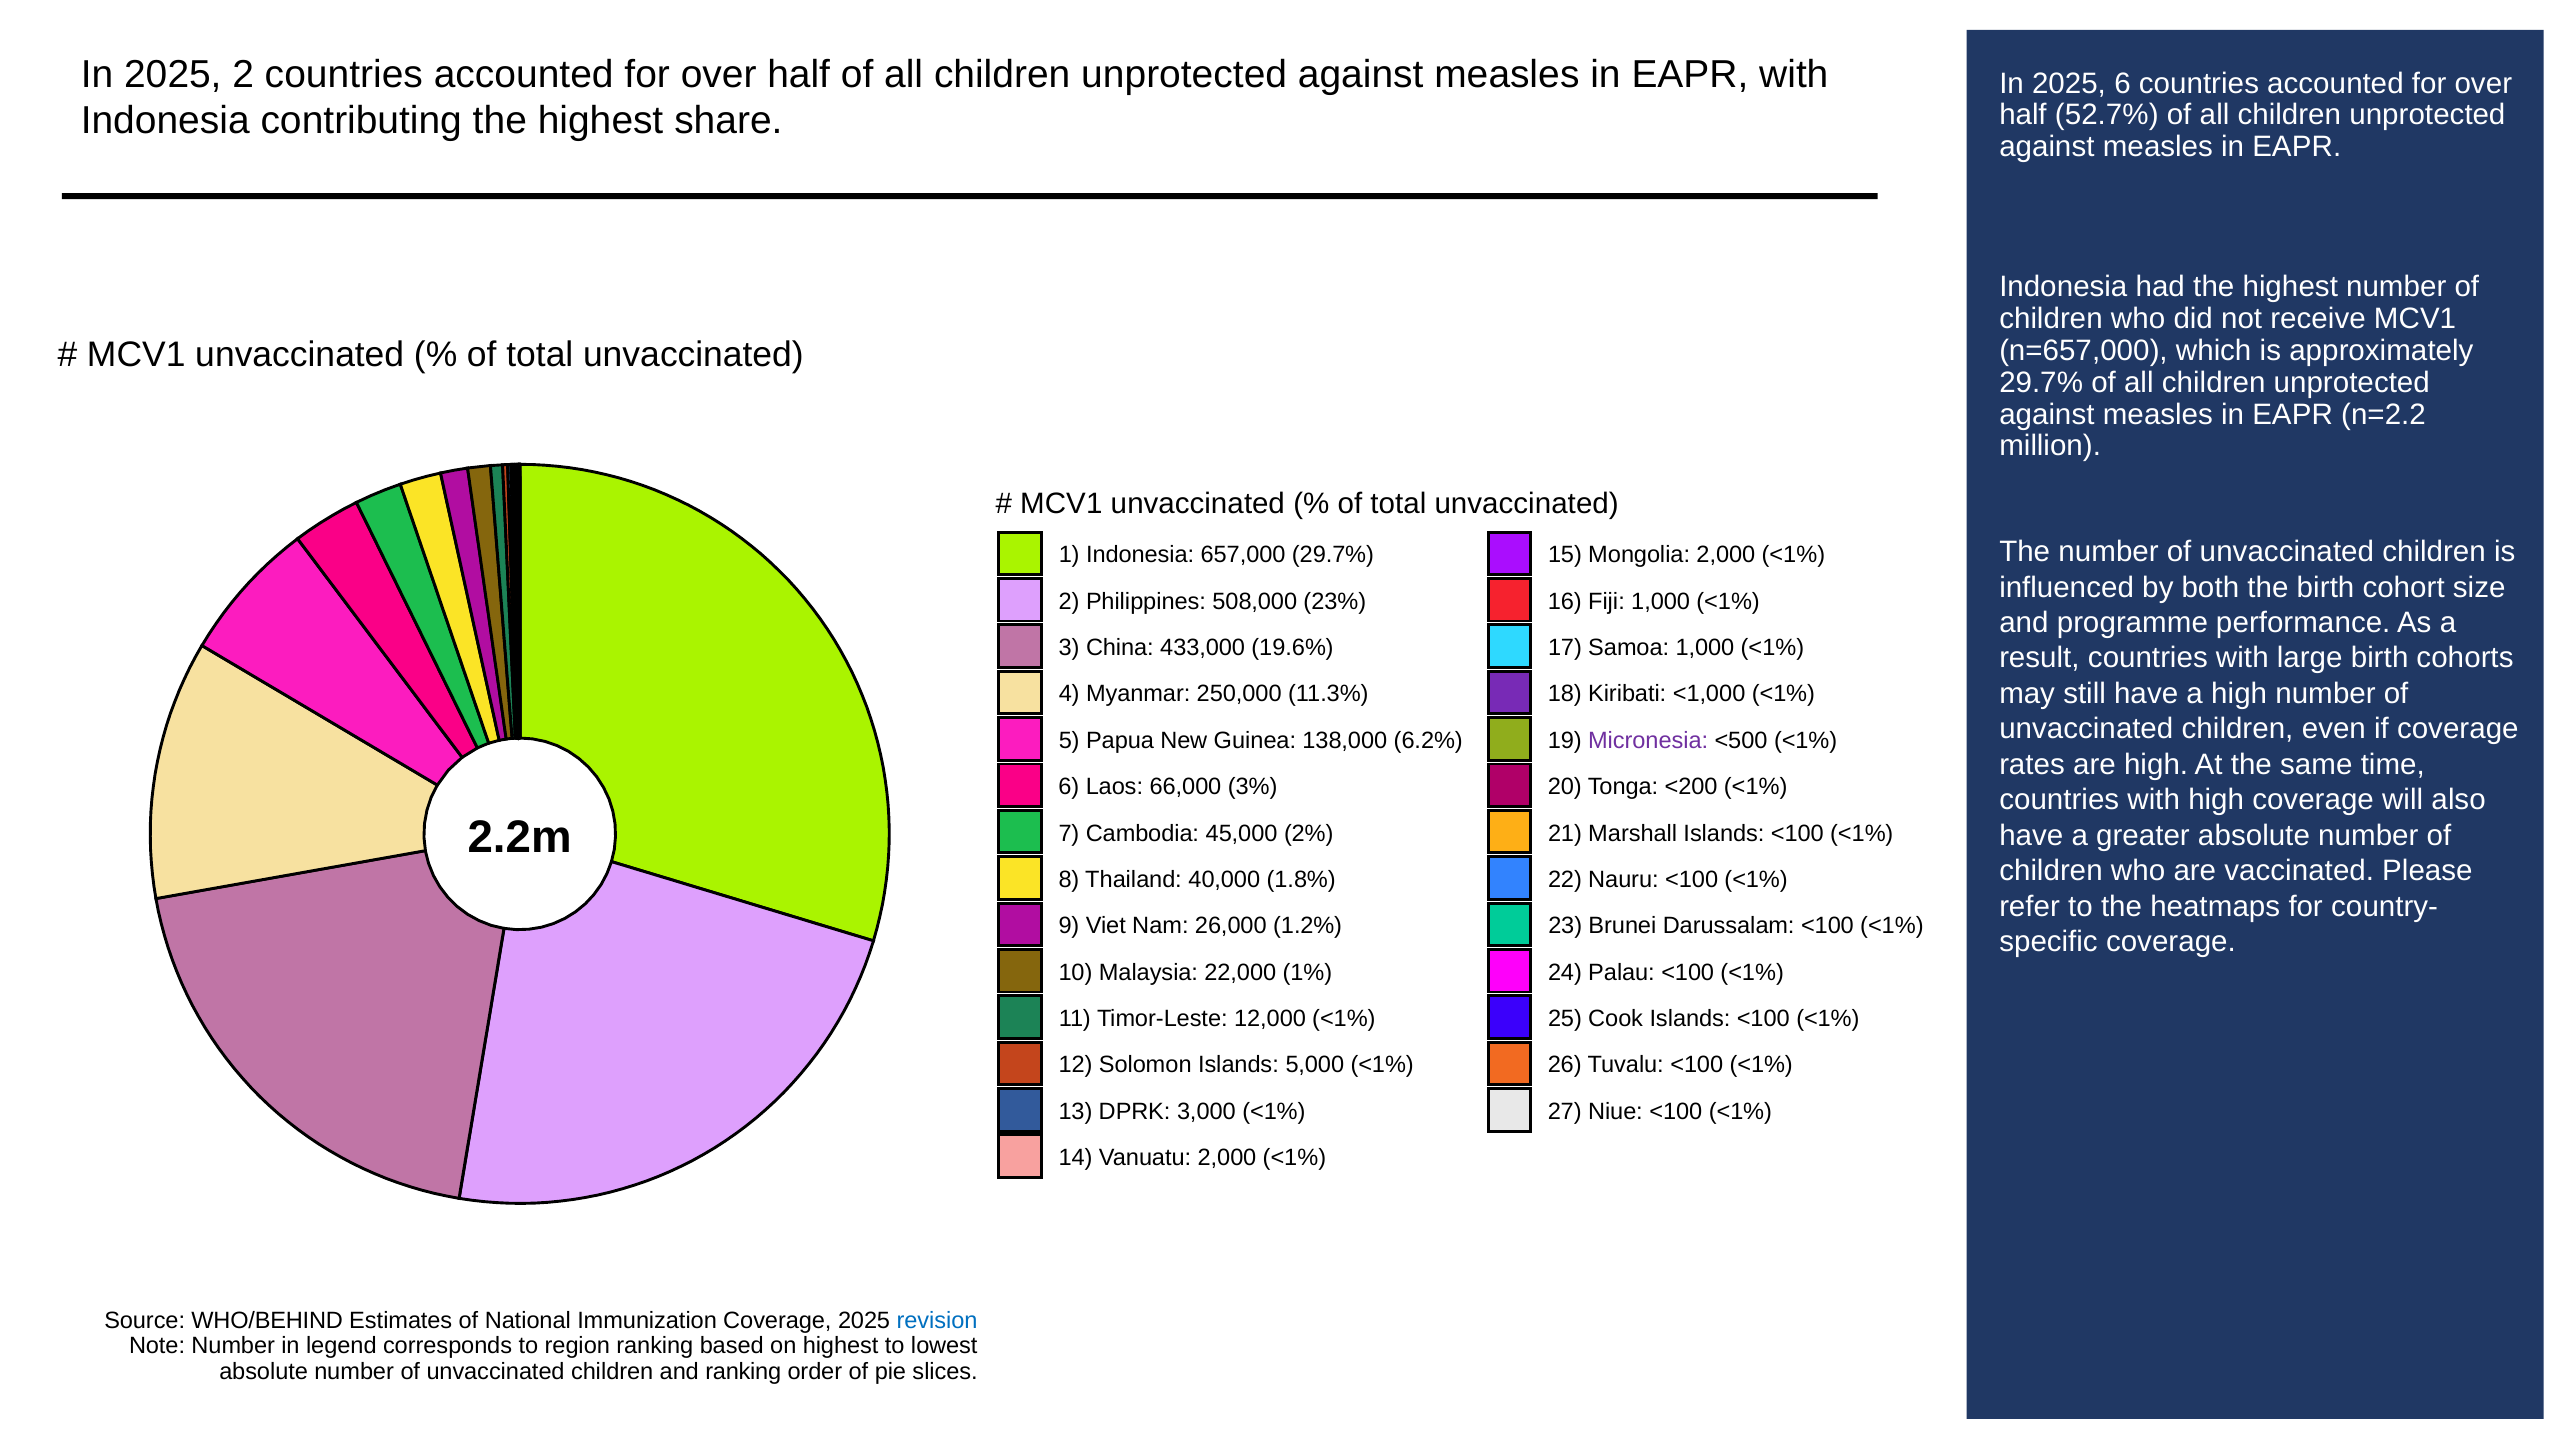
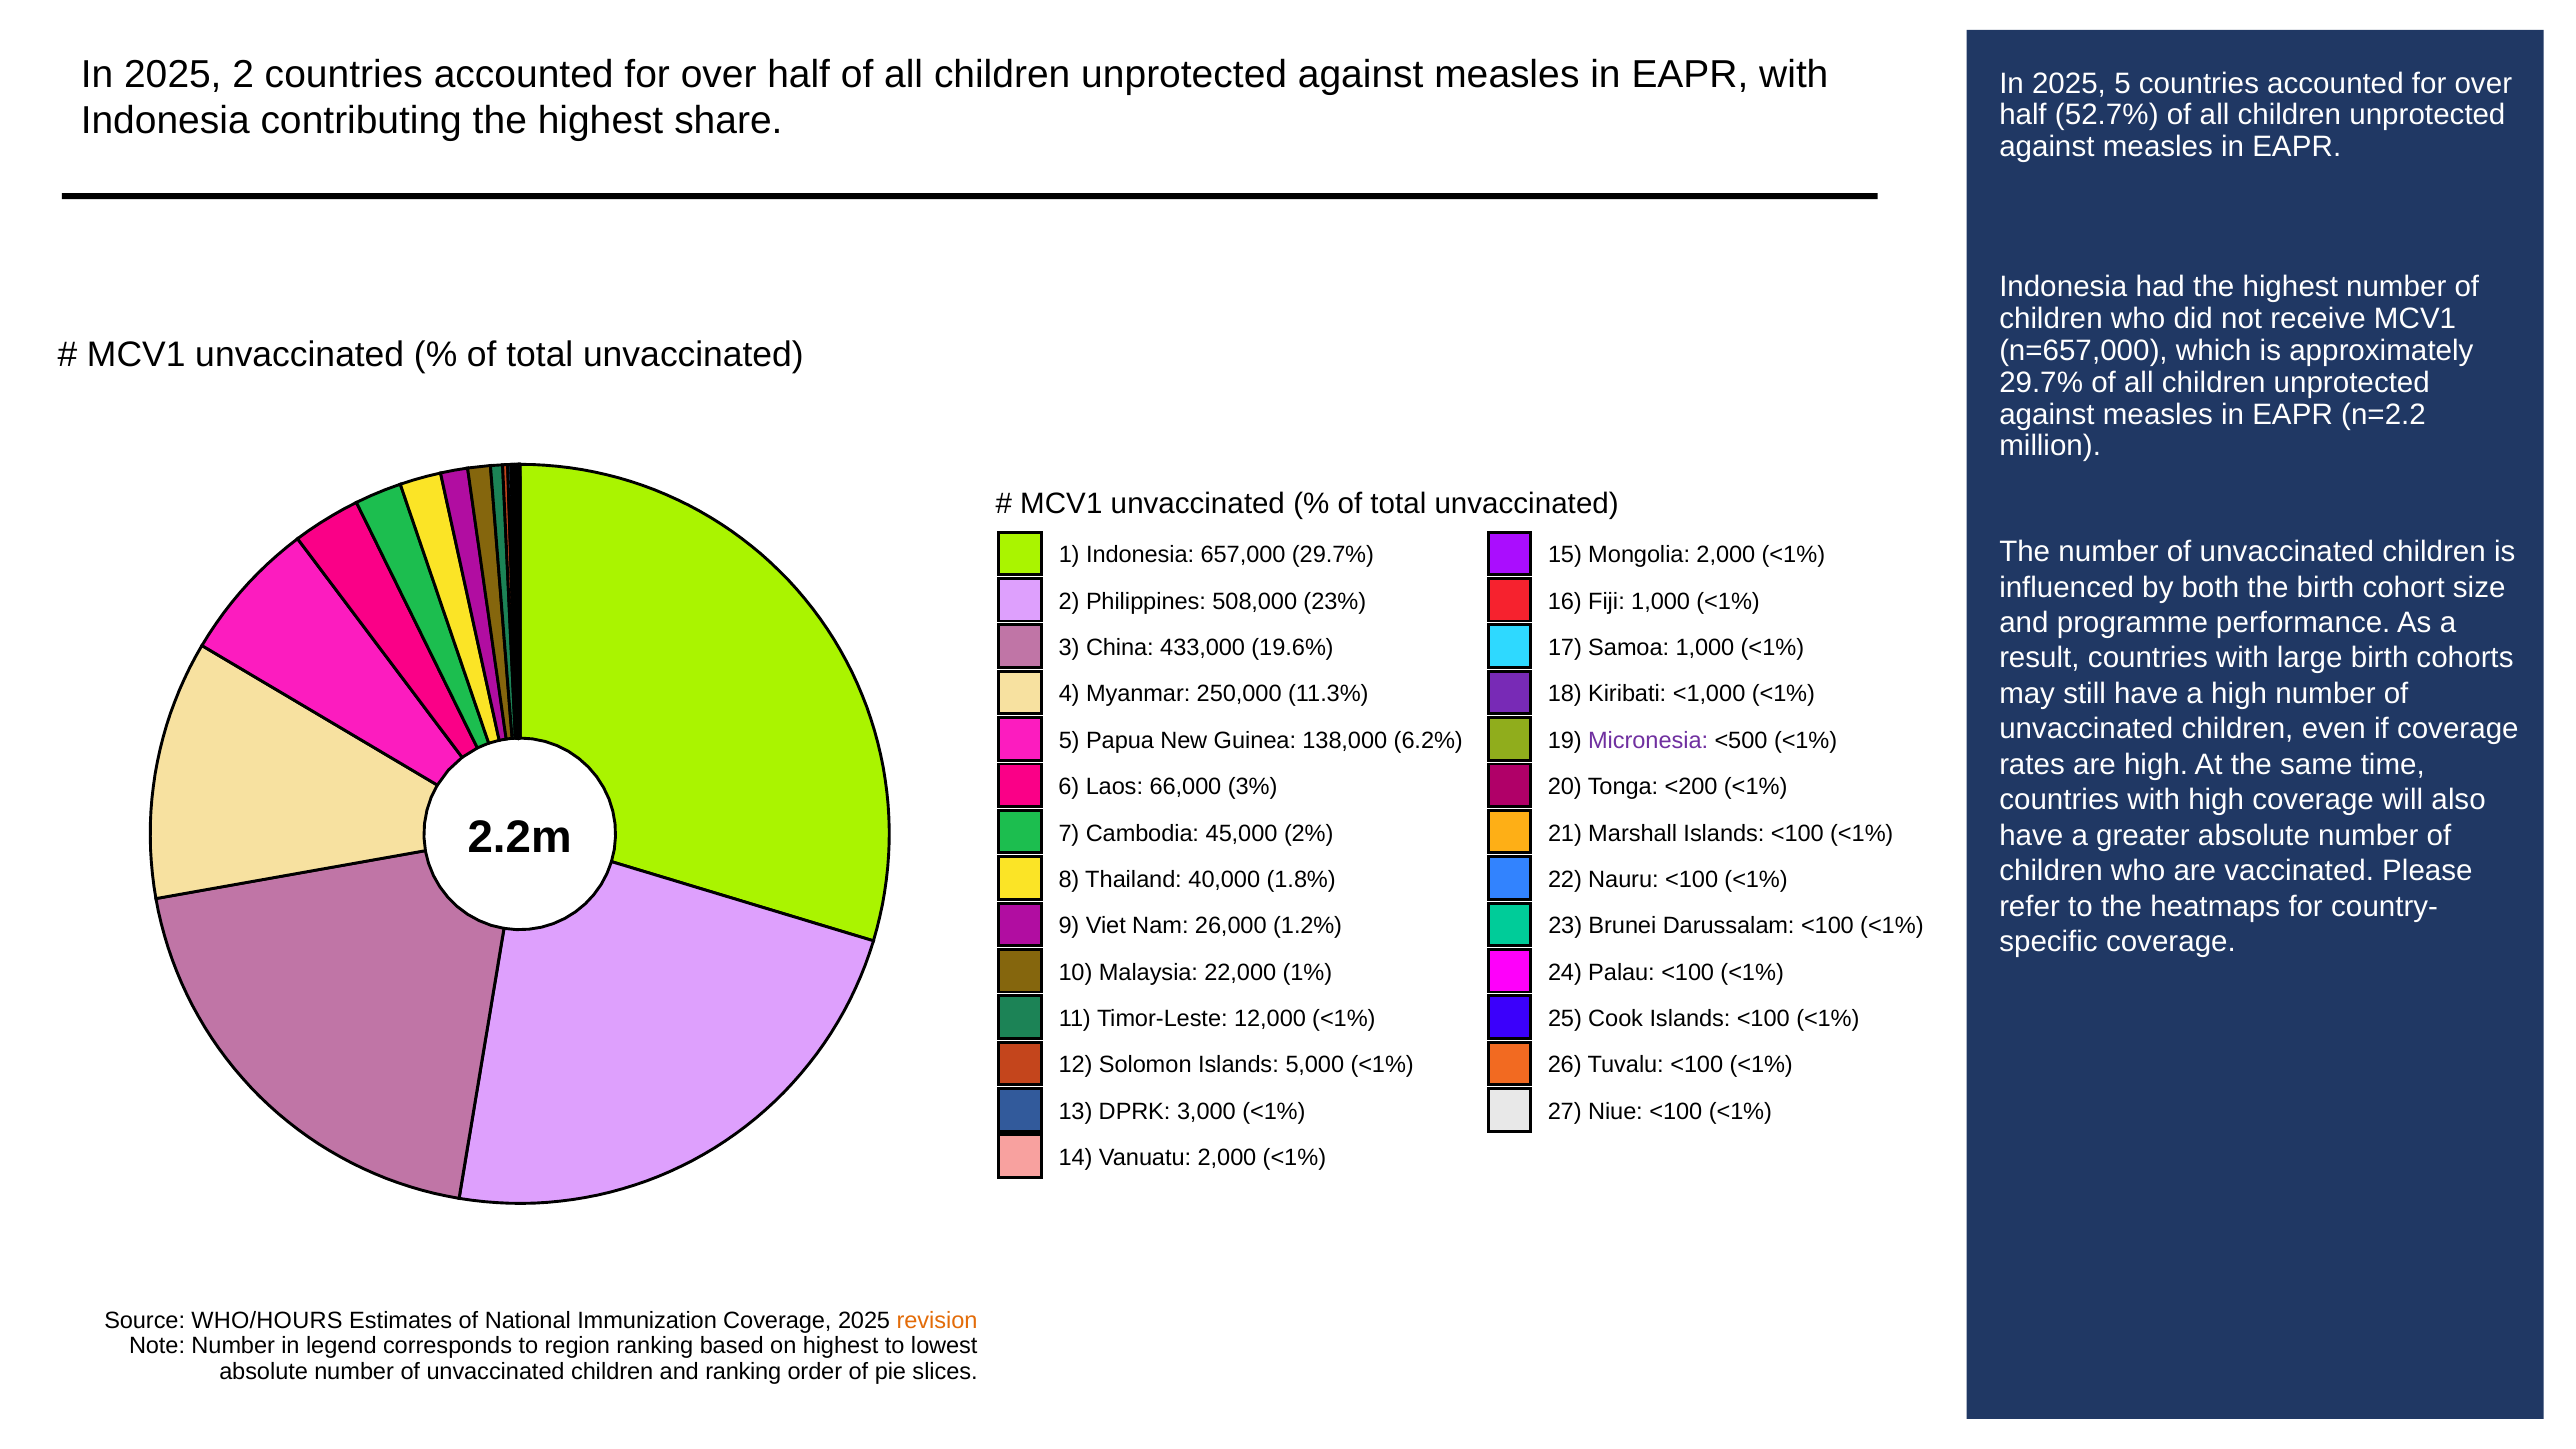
2025 6: 6 -> 5
WHO/BEHIND: WHO/BEHIND -> WHO/HOURS
revision at (937, 1320) colour: blue -> orange
